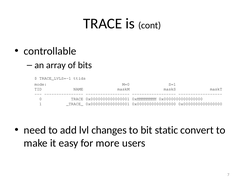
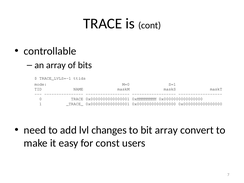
bit static: static -> array
more: more -> const
